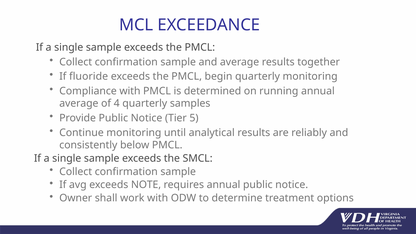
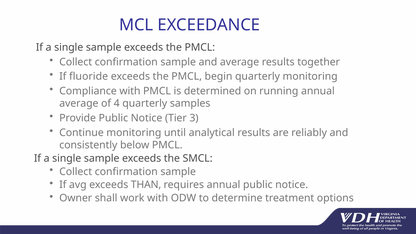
5: 5 -> 3
NOTE: NOTE -> THAN
